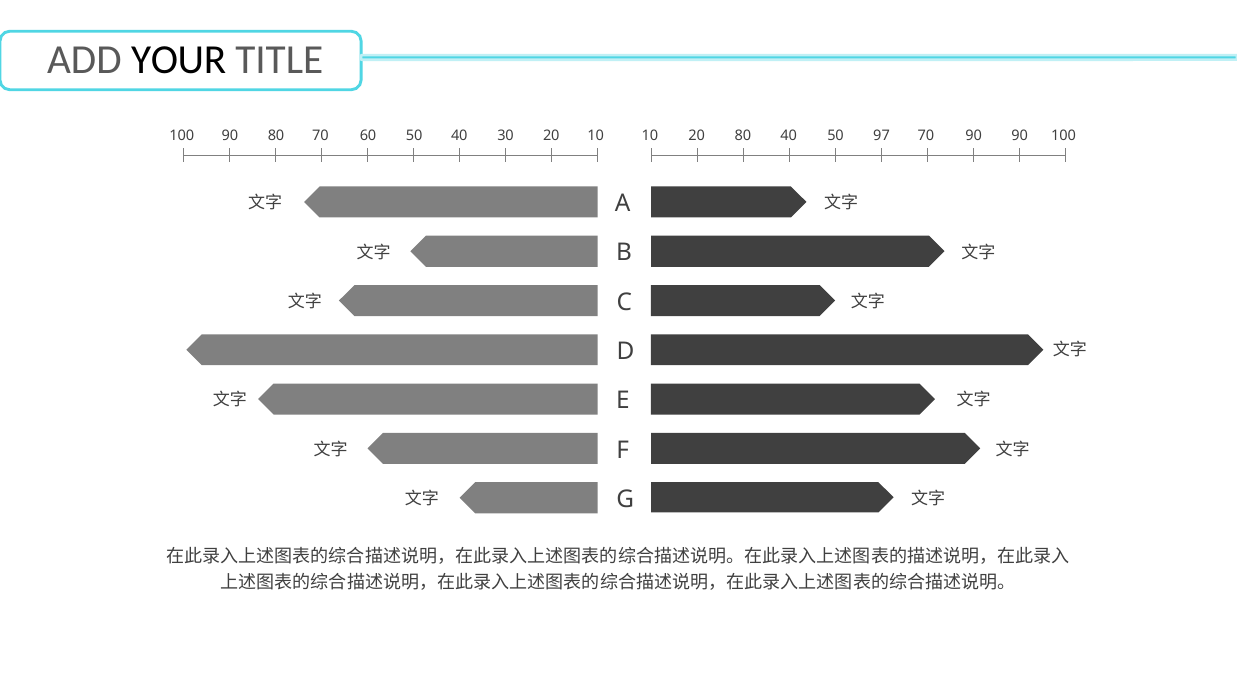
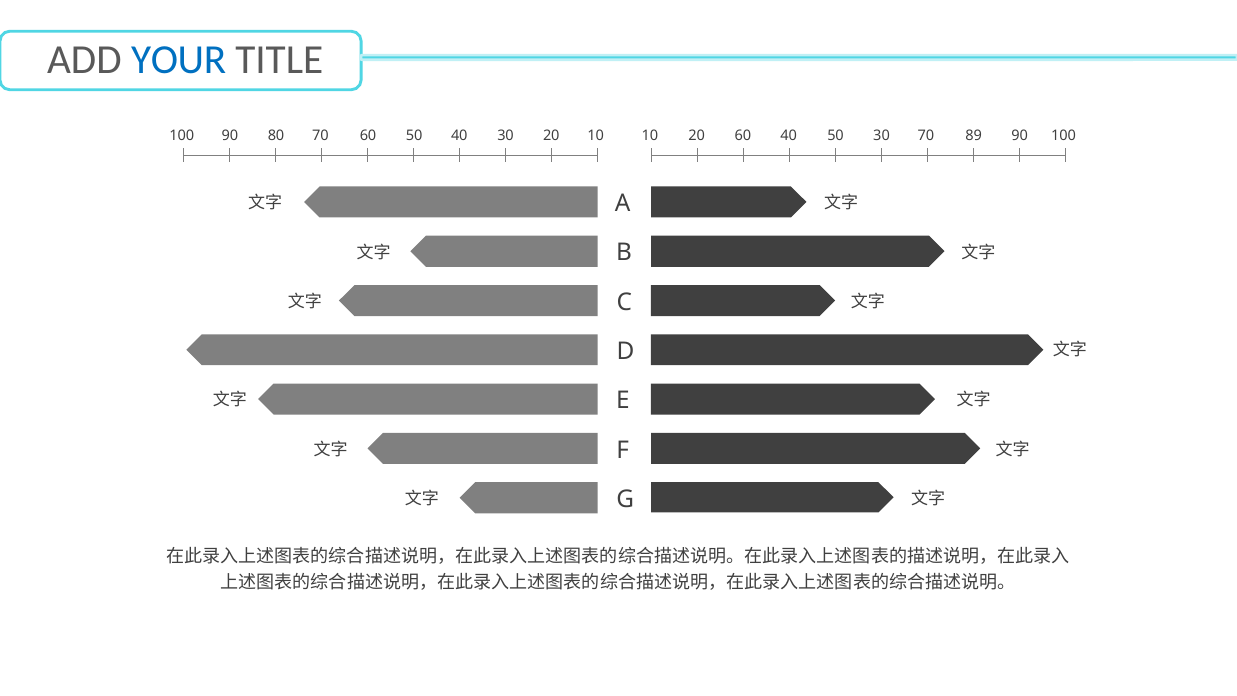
YOUR colour: black -> blue
20 80: 80 -> 60
50 97: 97 -> 30
70 90: 90 -> 89
